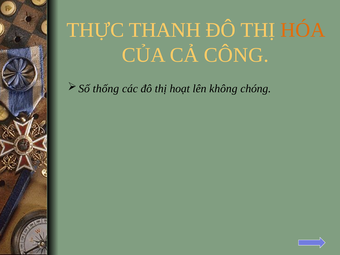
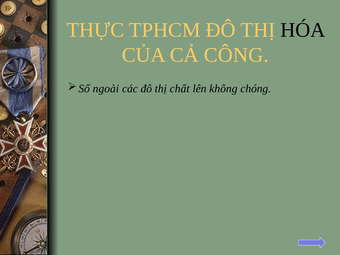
THANH: THANH -> TPHCM
HÓA colour: orange -> black
thống: thống -> ngoài
hoạt: hoạt -> chất
